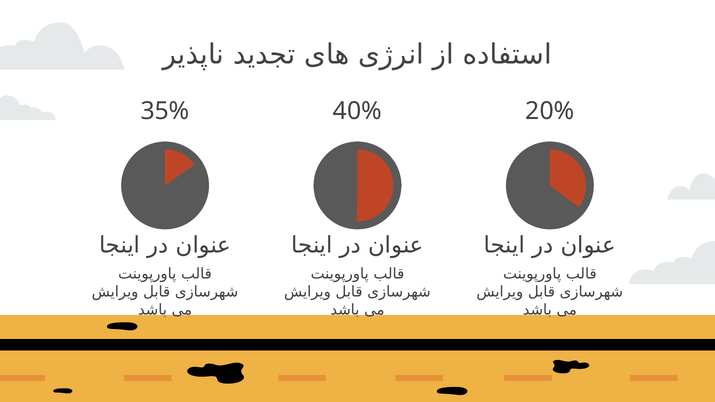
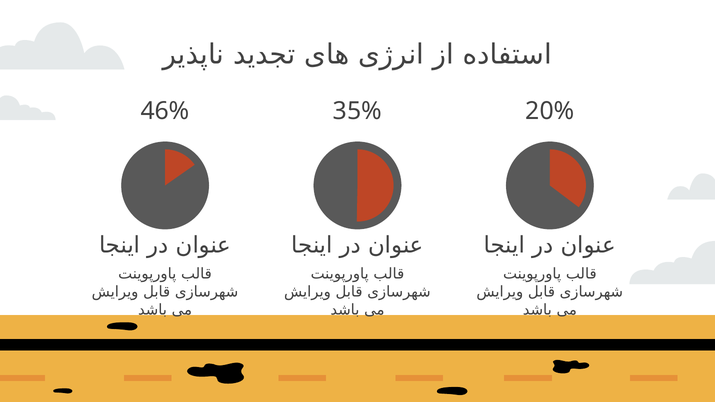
35%: 35% -> 46%
40%: 40% -> 35%
